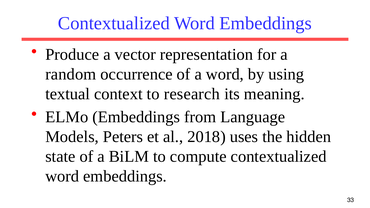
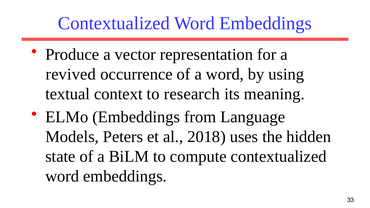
random: random -> revived
